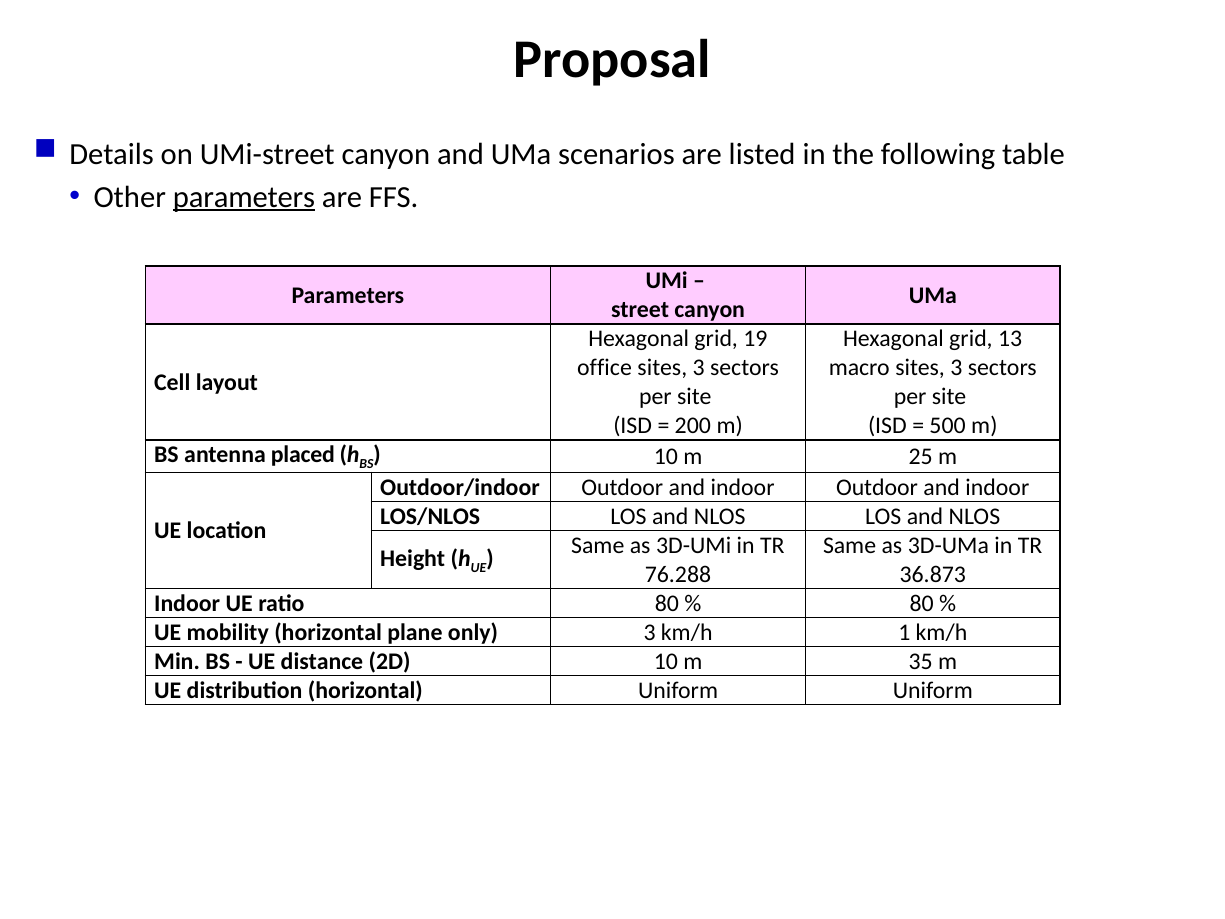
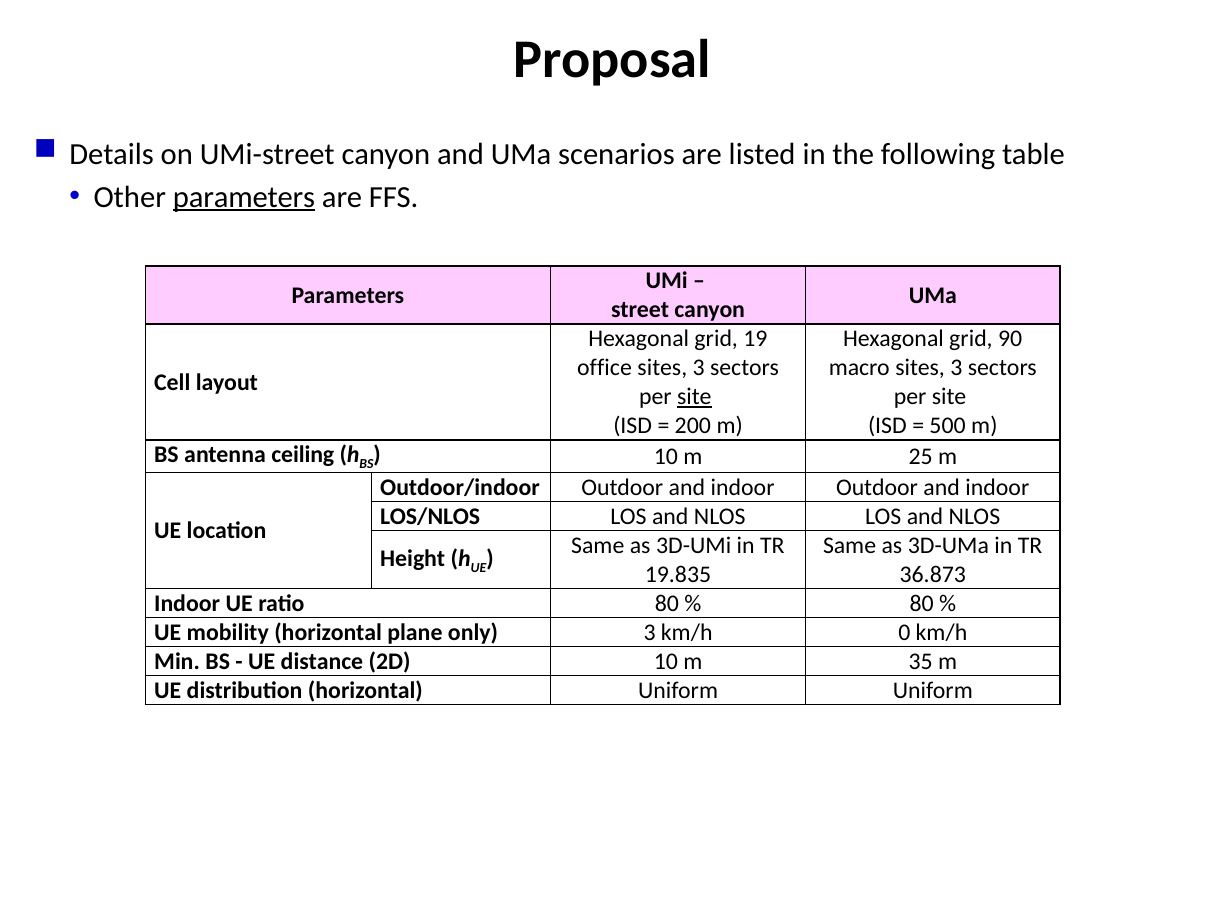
13: 13 -> 90
site at (694, 397) underline: none -> present
placed: placed -> ceiling
76.288: 76.288 -> 19.835
1: 1 -> 0
